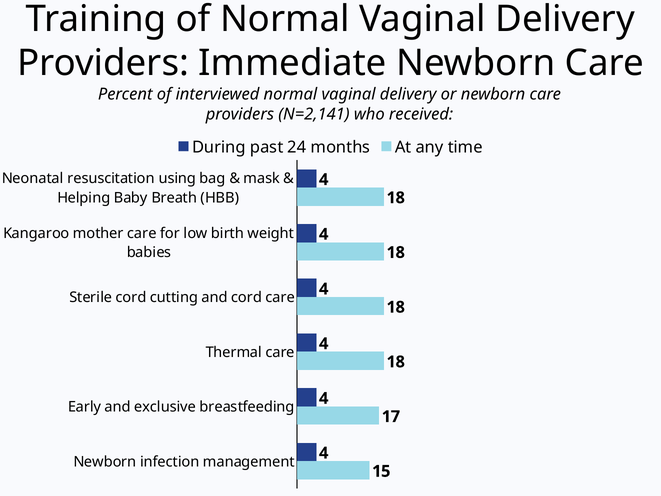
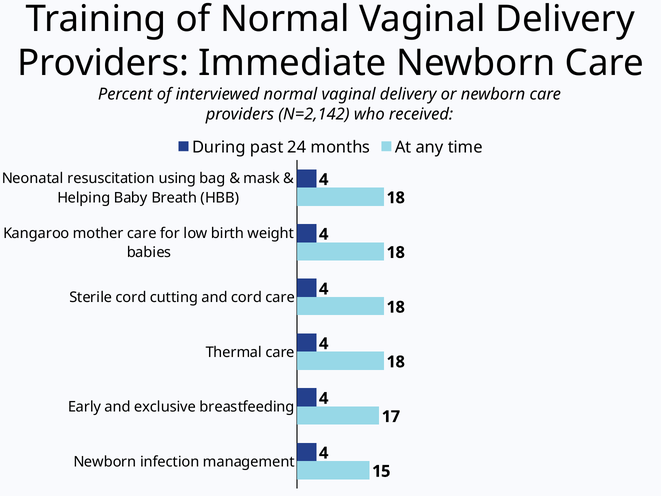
N=2,141: N=2,141 -> N=2,142
